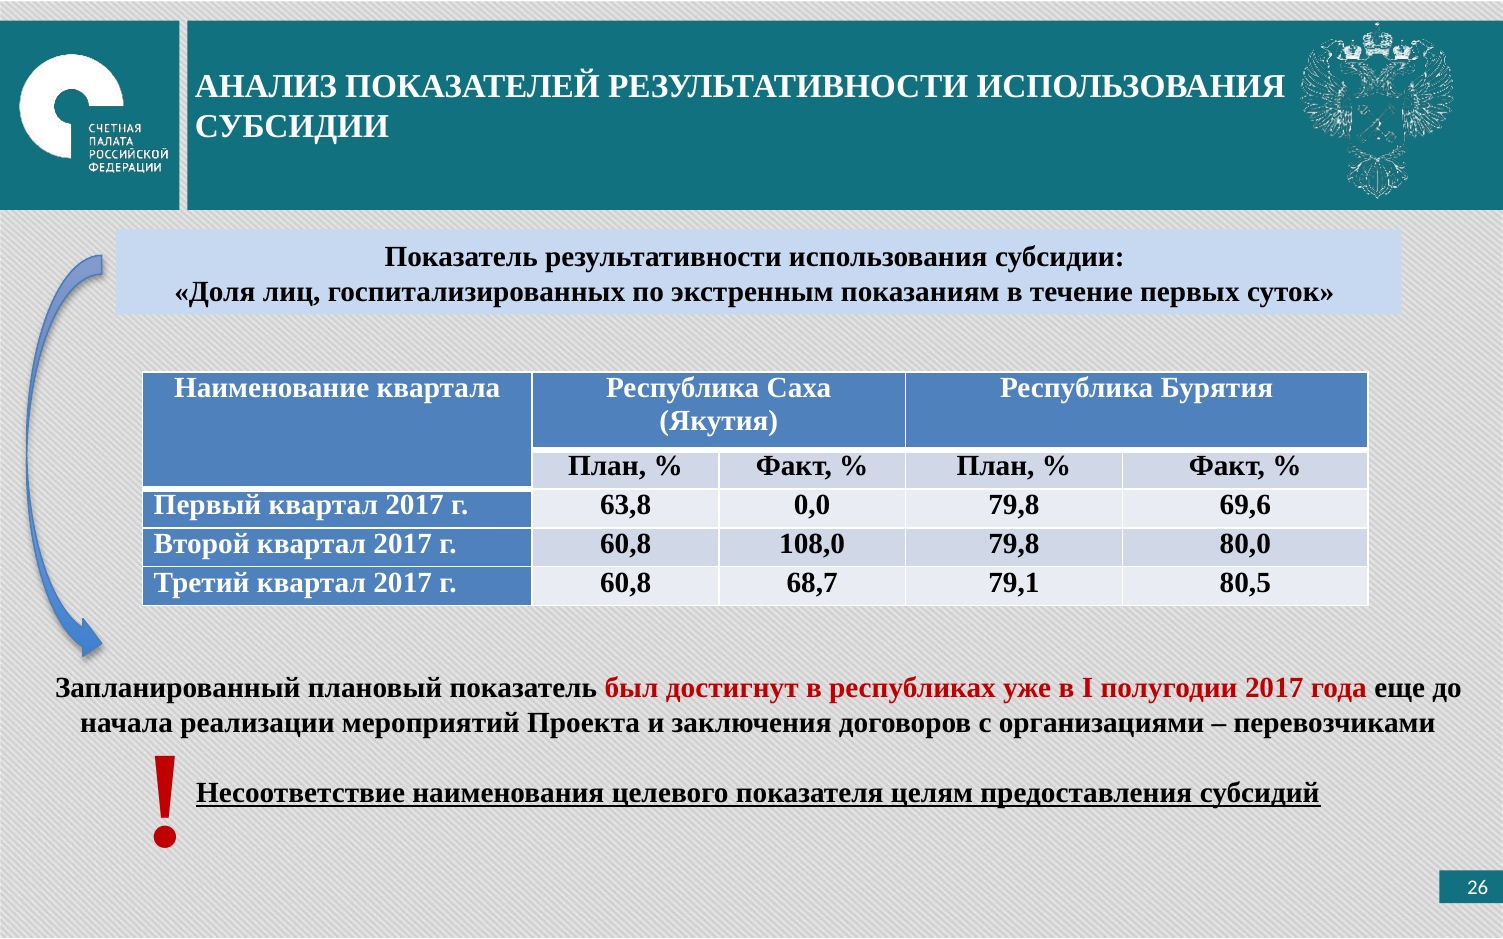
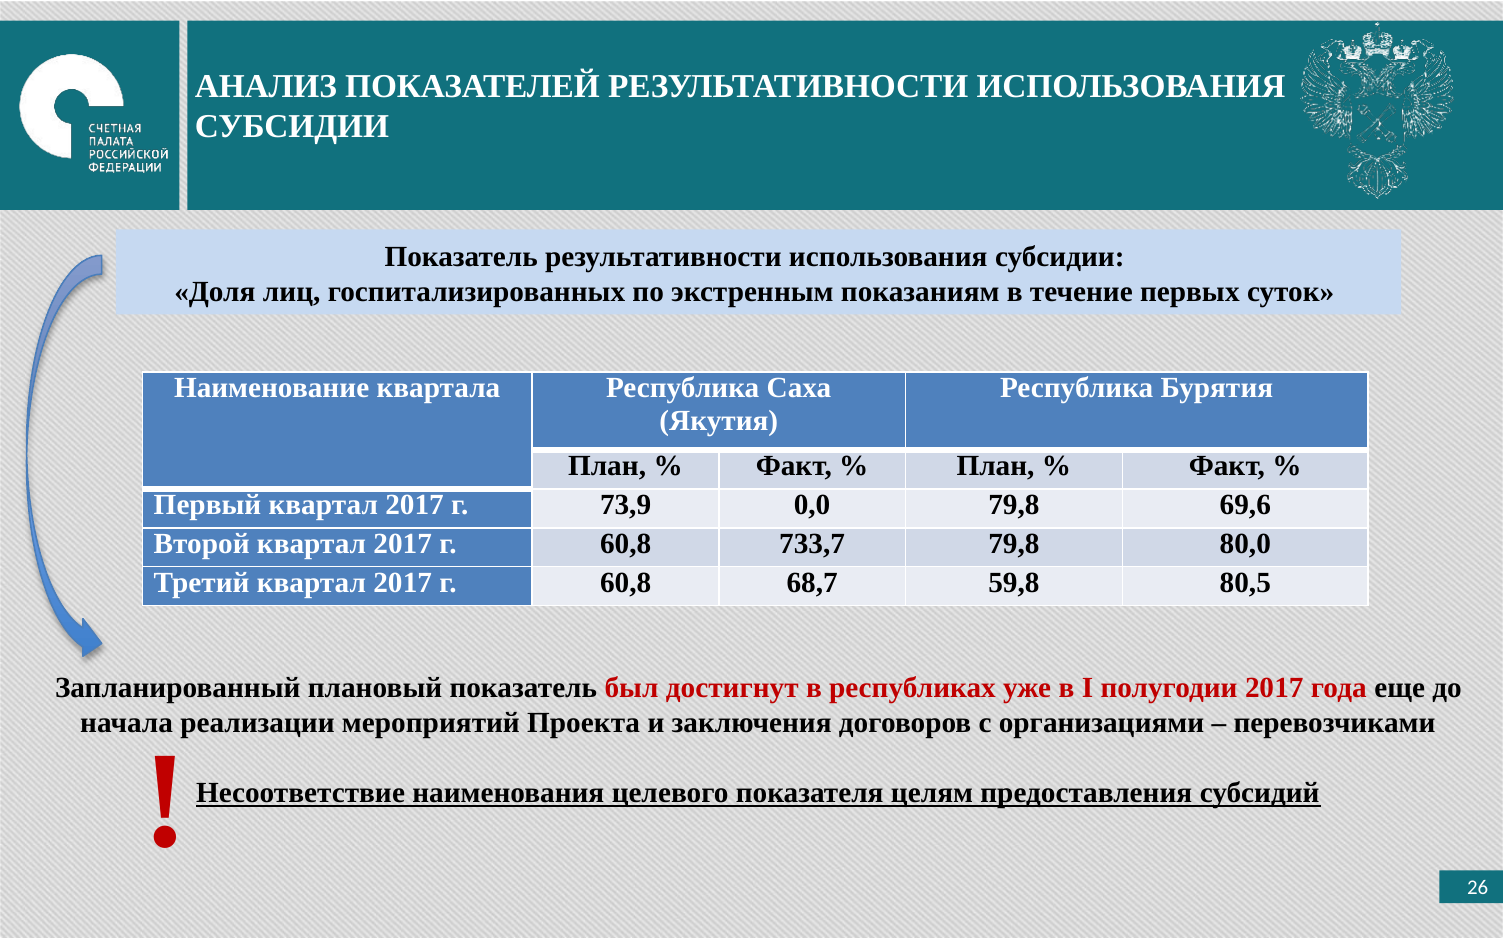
63,8: 63,8 -> 73,9
108,0: 108,0 -> 733,7
79,1: 79,1 -> 59,8
